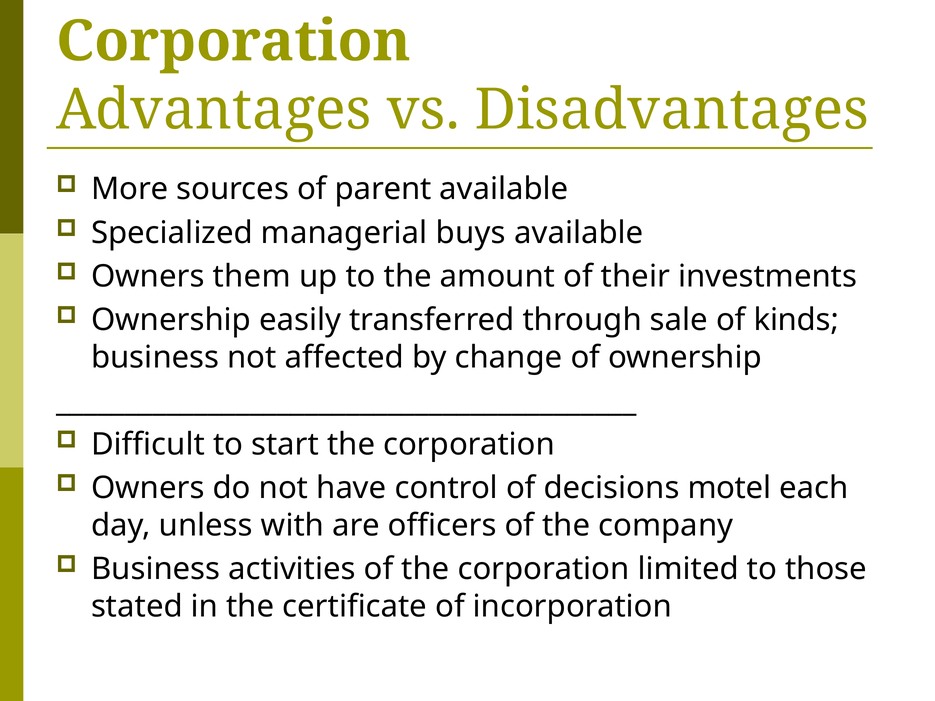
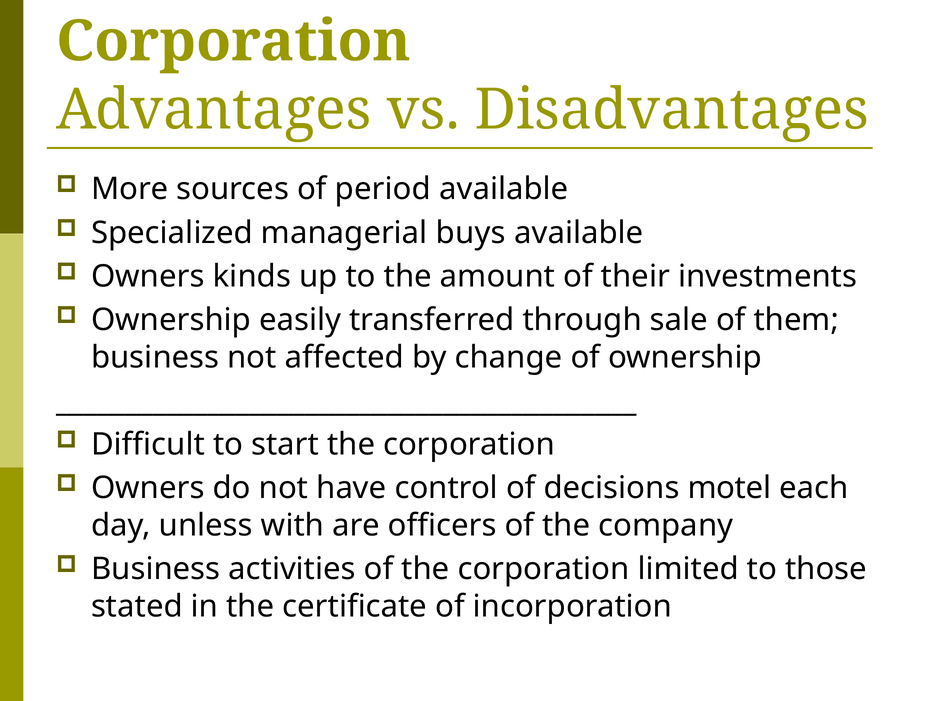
parent: parent -> period
them: them -> kinds
kinds: kinds -> them
